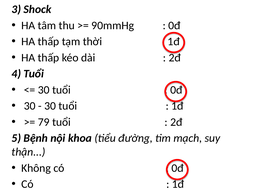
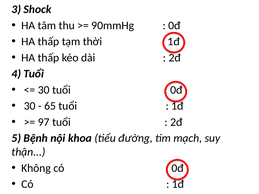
30 at (50, 106): 30 -> 65
79: 79 -> 97
